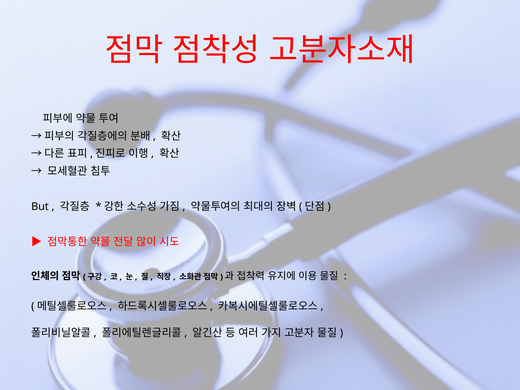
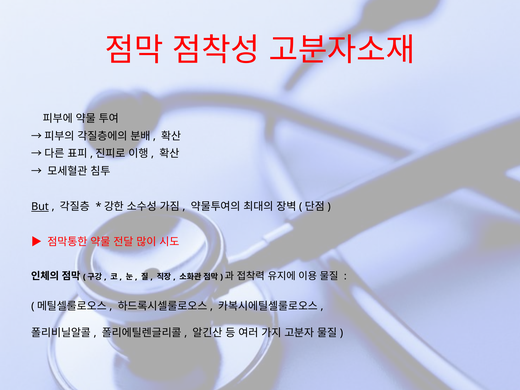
But underline: none -> present
